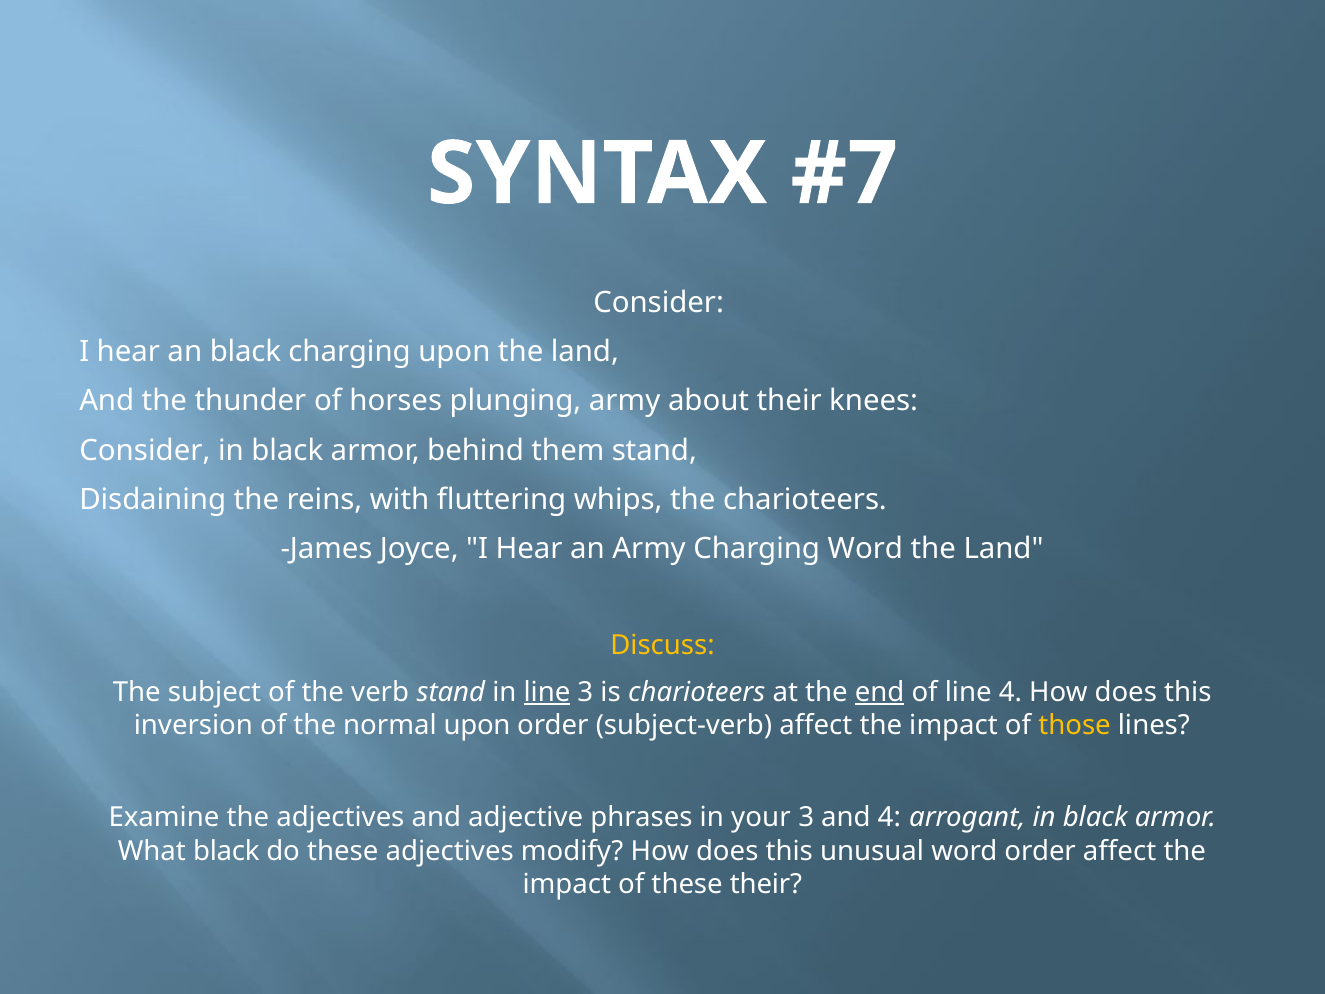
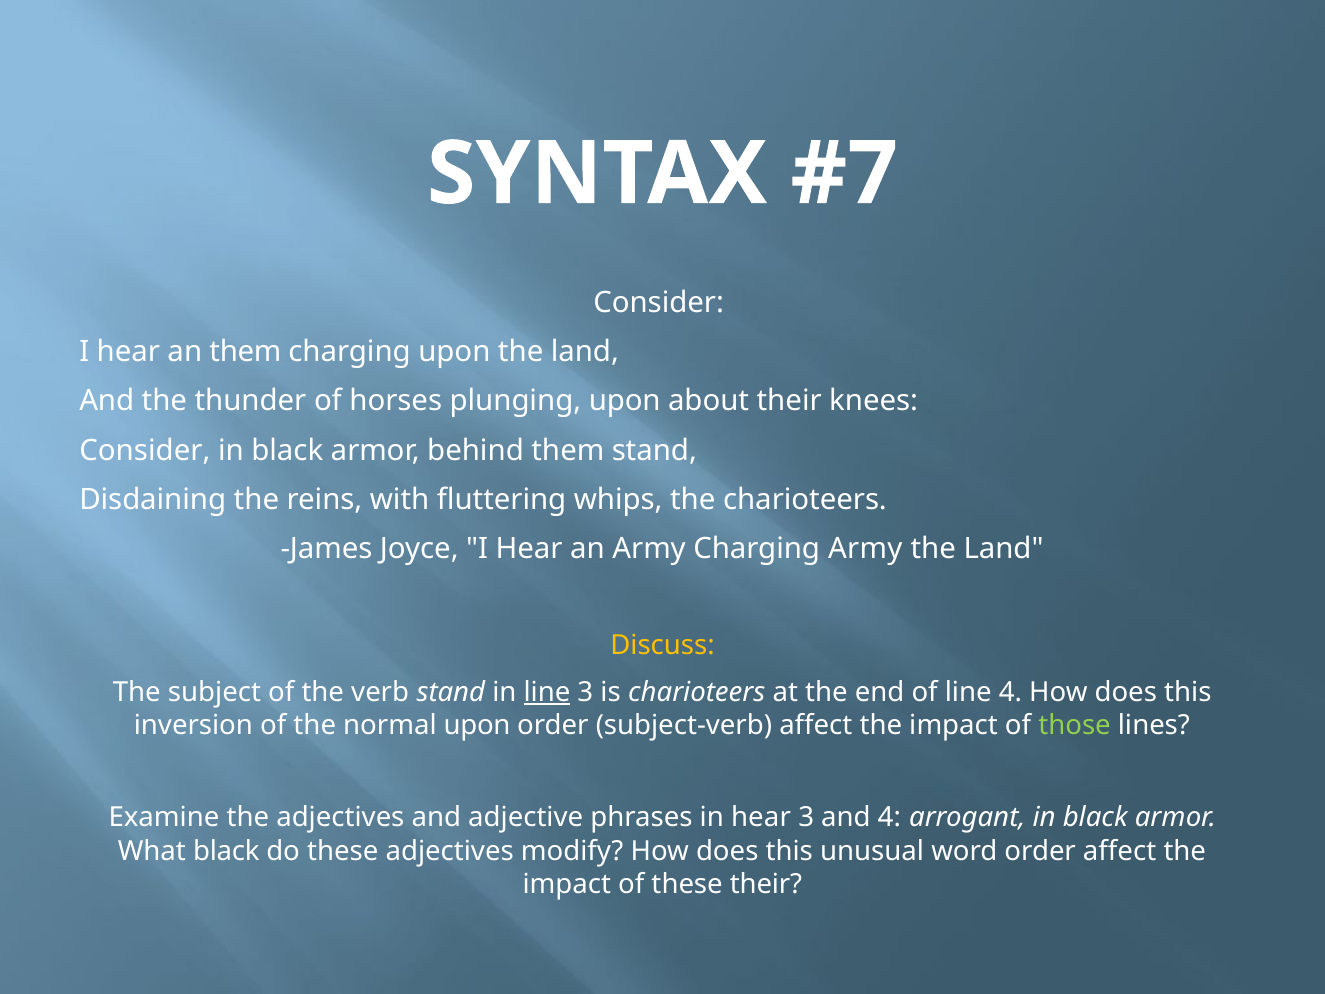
an black: black -> them
plunging army: army -> upon
Charging Word: Word -> Army
end underline: present -> none
those colour: yellow -> light green
in your: your -> hear
